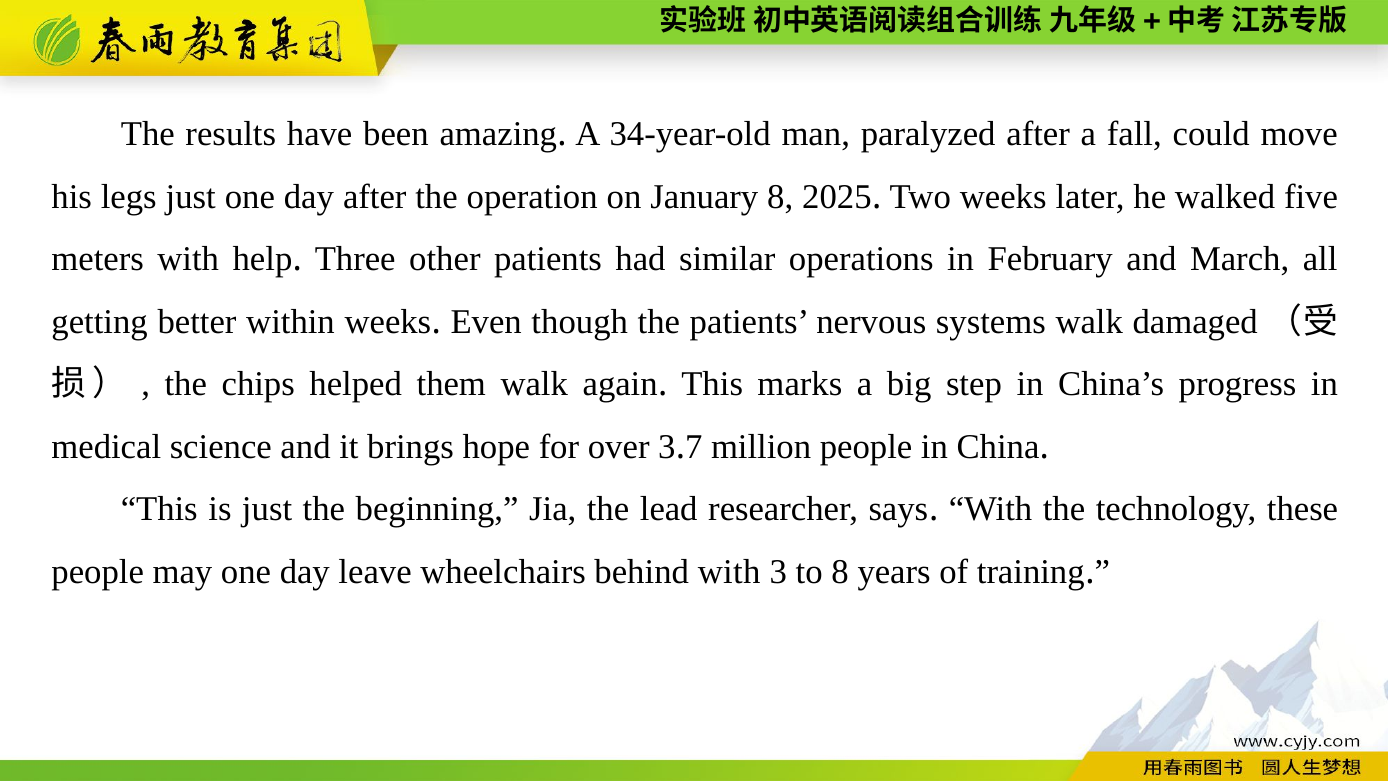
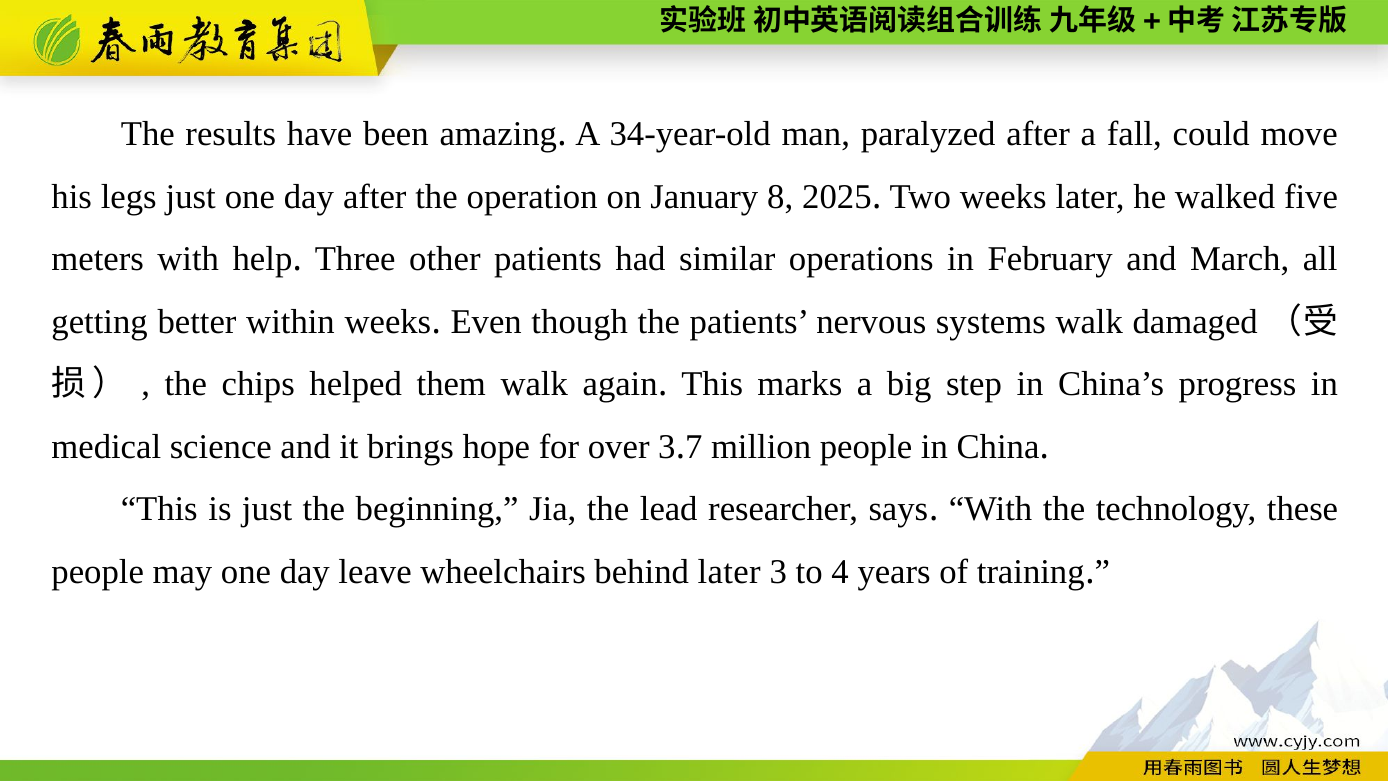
behind with: with -> later
to 8: 8 -> 4
